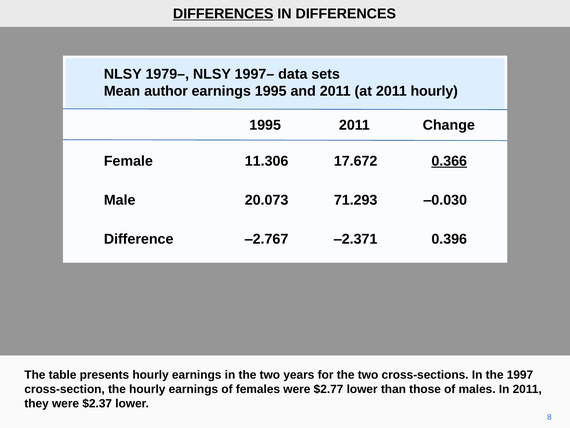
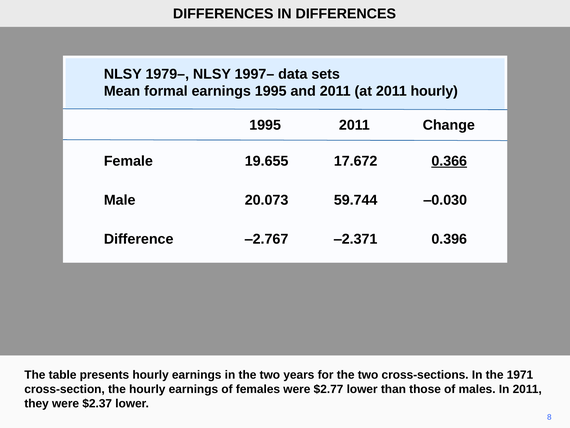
DIFFERENCES at (223, 14) underline: present -> none
author: author -> formal
11.306: 11.306 -> 19.655
71.293: 71.293 -> 59.744
1997: 1997 -> 1971
